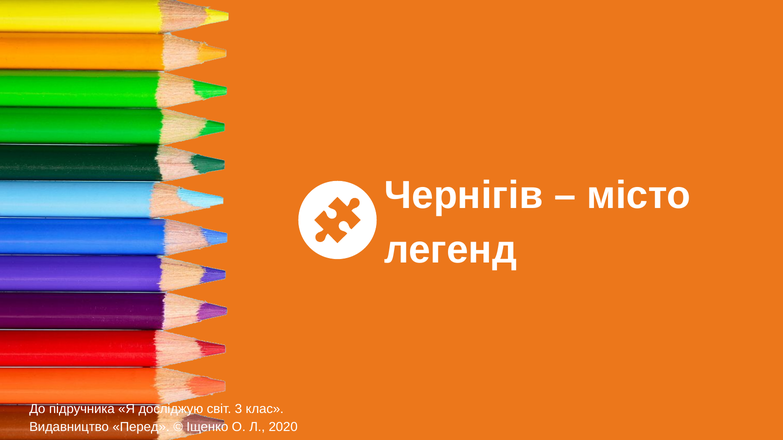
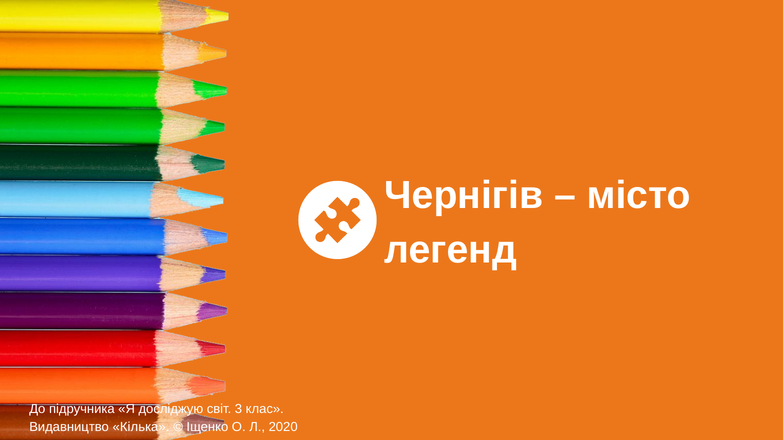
Перед: Перед -> Кілька
